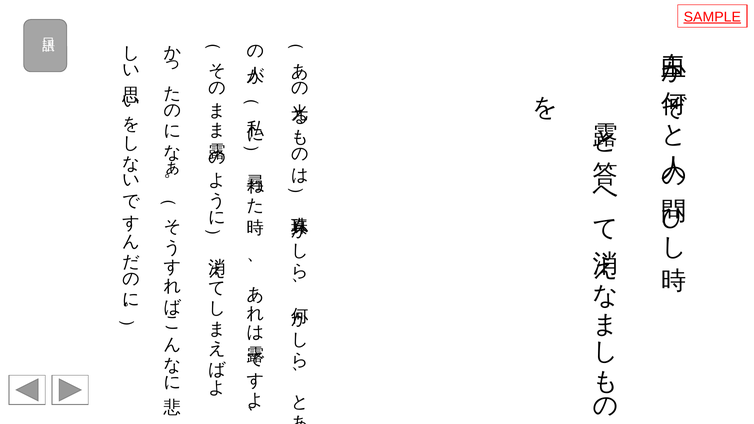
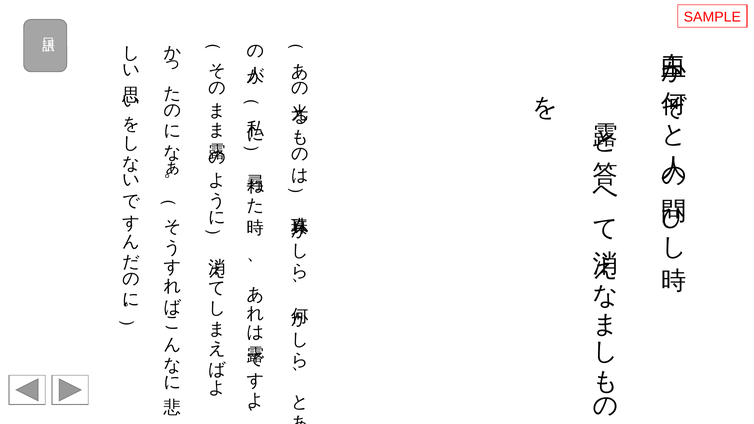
SAMPLE underline: present -> none
